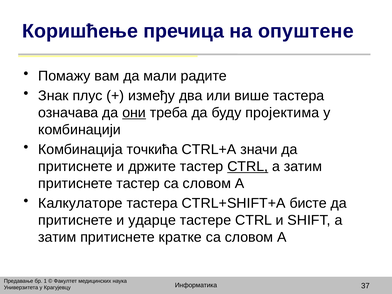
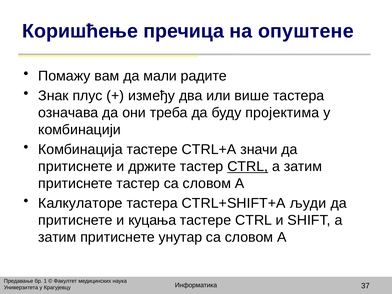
они underline: present -> none
Комбинација точкића: точкића -> тастере
бисте: бисте -> људи
ударце: ударце -> куцања
кратке: кратке -> унутар
